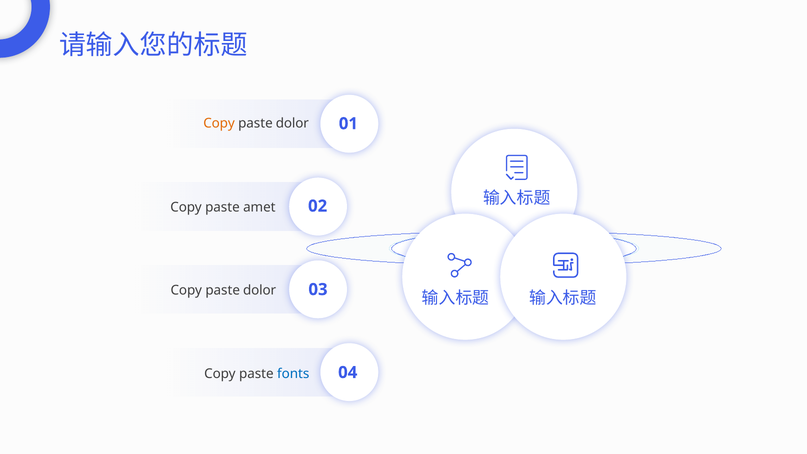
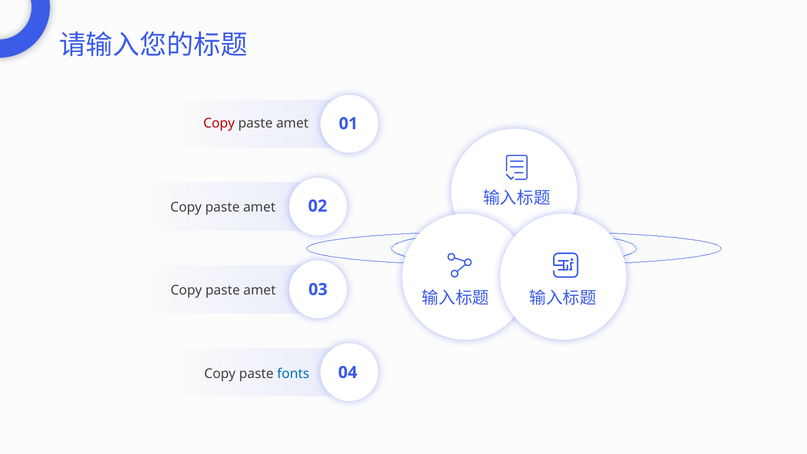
Copy at (219, 123) colour: orange -> red
dolor at (292, 123): dolor -> amet
dolor at (260, 290): dolor -> amet
